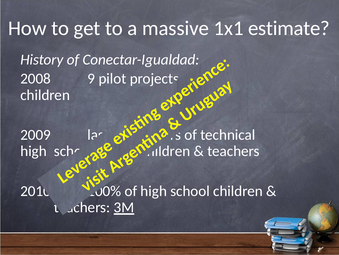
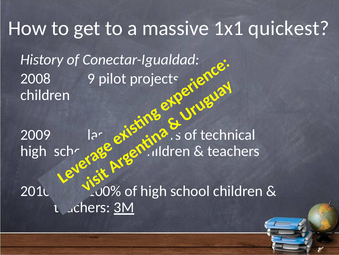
estimate: estimate -> quickest
